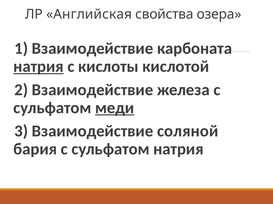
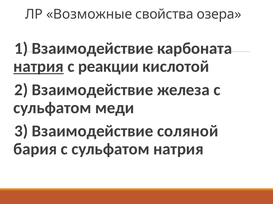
Английская: Английская -> Возможные
кислоты: кислоты -> реакции
меди underline: present -> none
